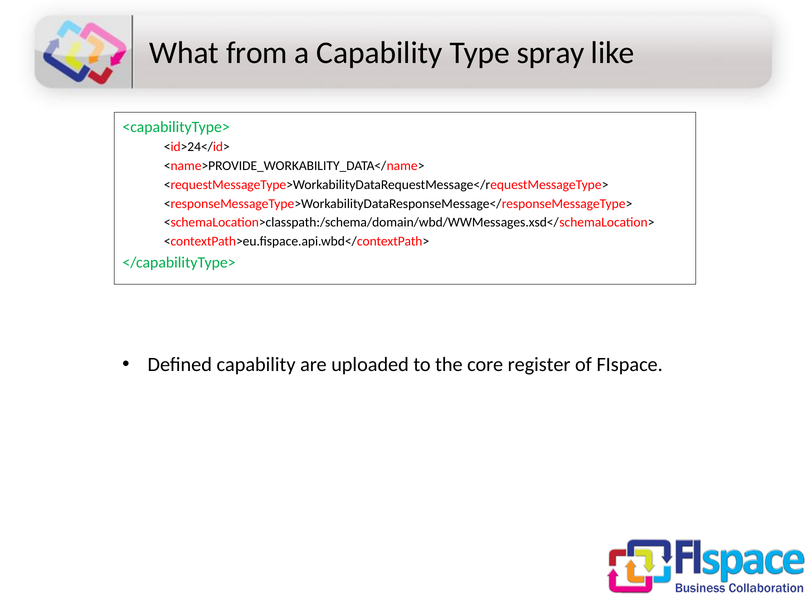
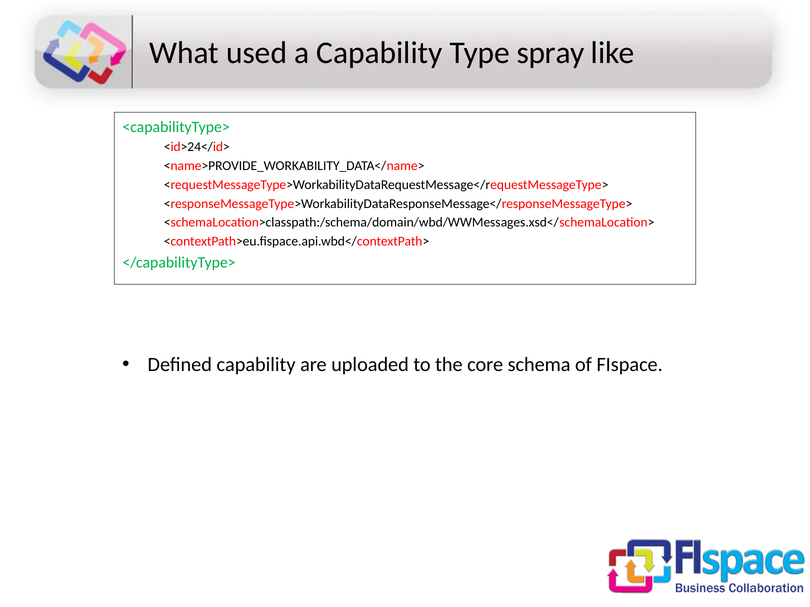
from: from -> used
register: register -> schema
